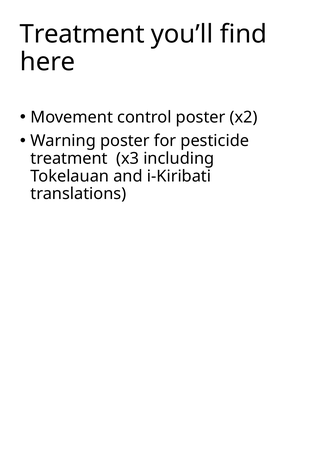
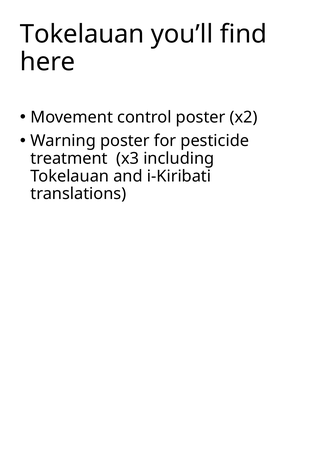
Treatment at (82, 34): Treatment -> Tokelauan
